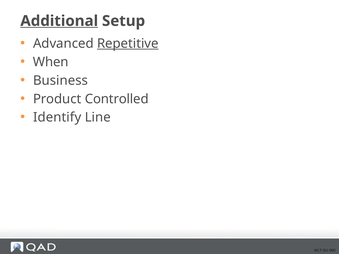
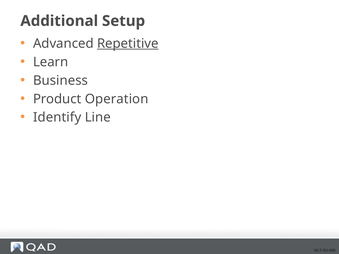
Additional underline: present -> none
When: When -> Learn
Controlled: Controlled -> Operation
